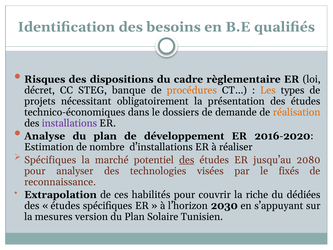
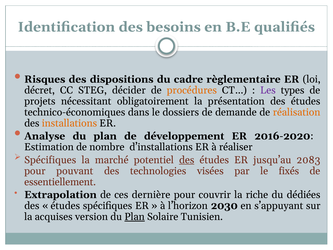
banque: banque -> décider
Les colour: orange -> purple
installations colour: purple -> orange
2080: 2080 -> 2083
analyser: analyser -> pouvant
reconnaissance: reconnaissance -> essentiellement
habilités: habilités -> dernière
mesures: mesures -> acquises
Plan at (135, 217) underline: none -> present
